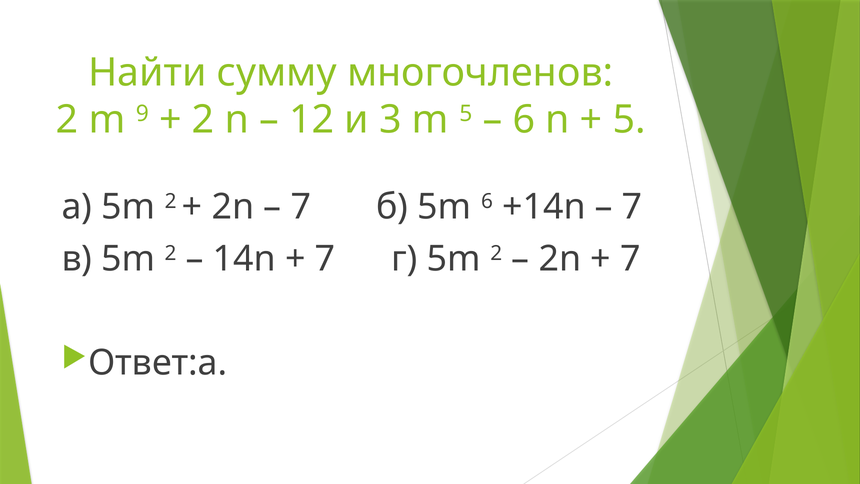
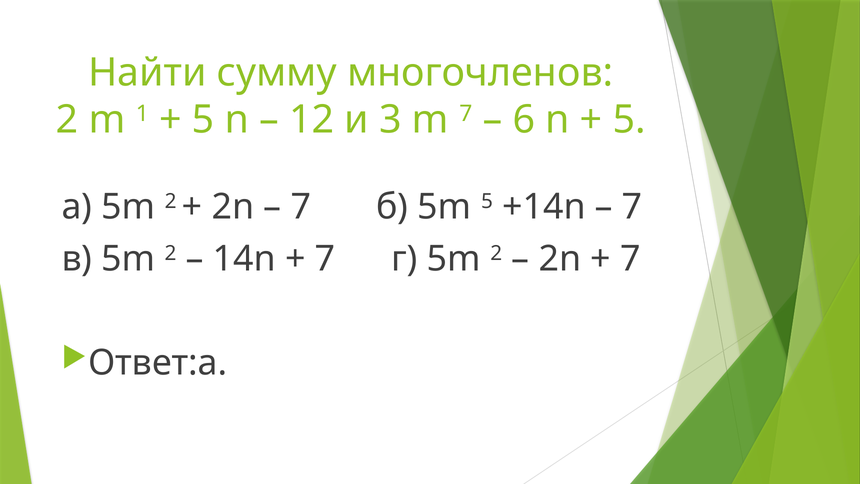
9: 9 -> 1
2 at (203, 120): 2 -> 5
m 5: 5 -> 7
5m 6: 6 -> 5
